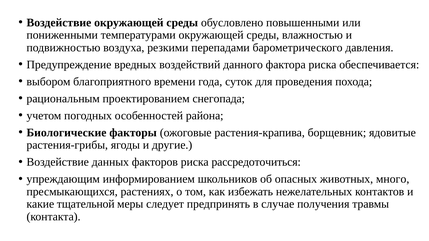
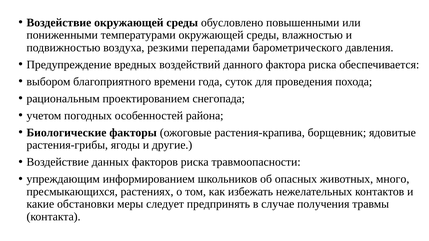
рассредоточиться: рассредоточиться -> травмоопасности
тщательной: тщательной -> обстановки
